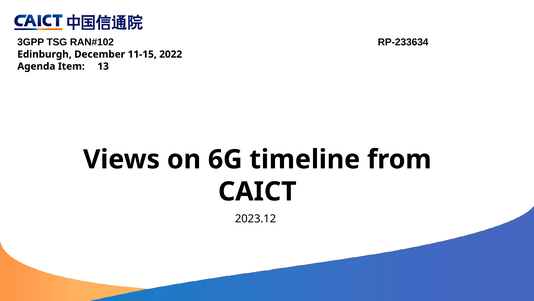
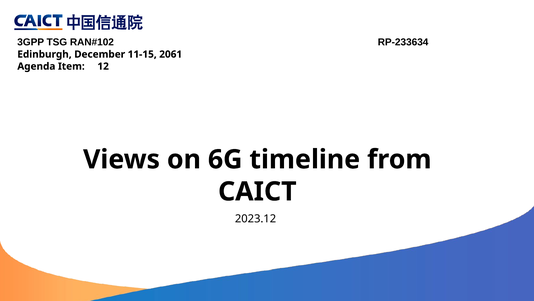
2022: 2022 -> 2061
13: 13 -> 12
